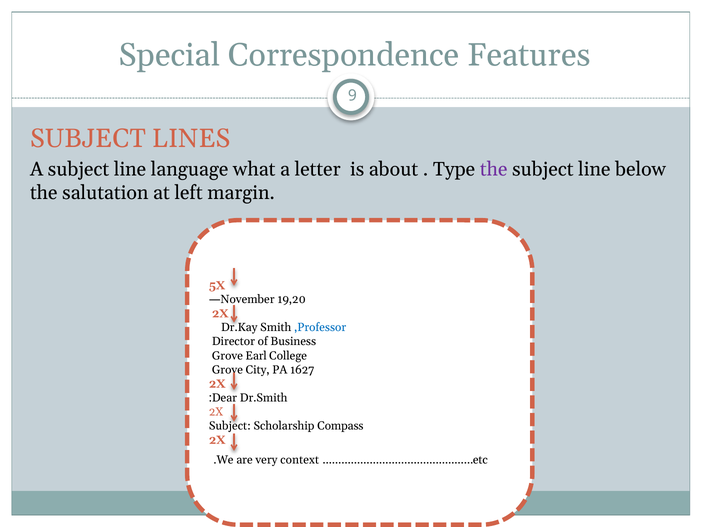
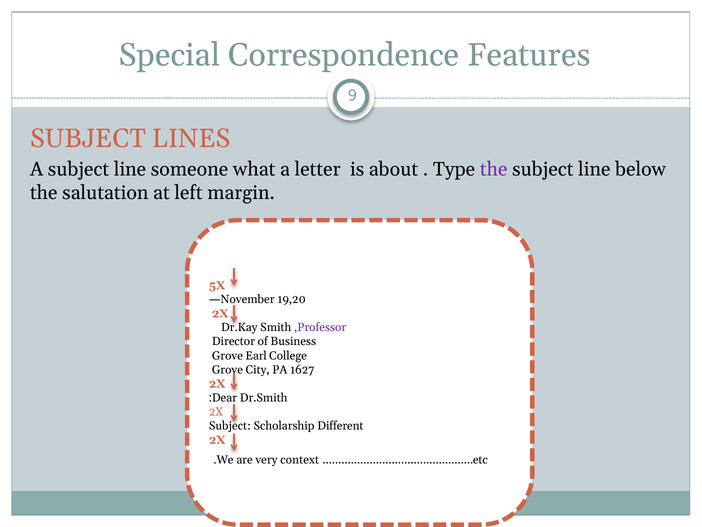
language: language -> someone
,Professor colour: blue -> purple
Compass: Compass -> Different
